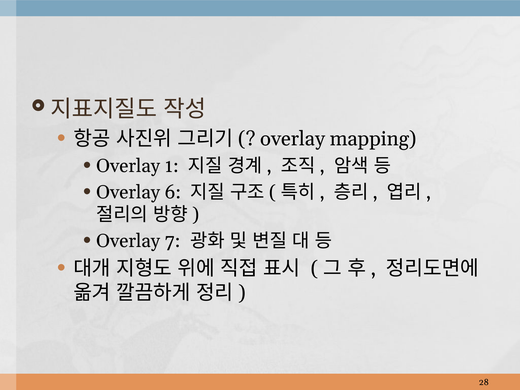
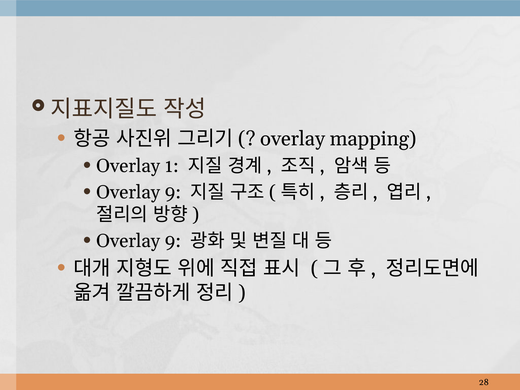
6 at (173, 192): 6 -> 9
7 at (173, 241): 7 -> 9
